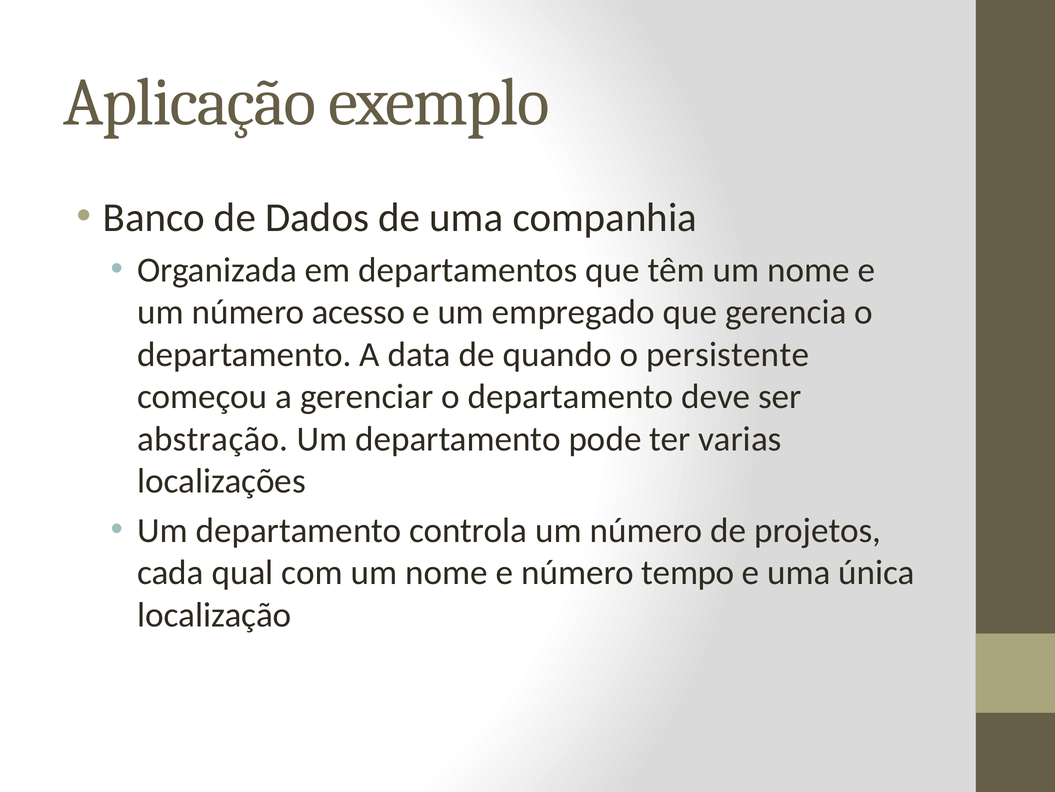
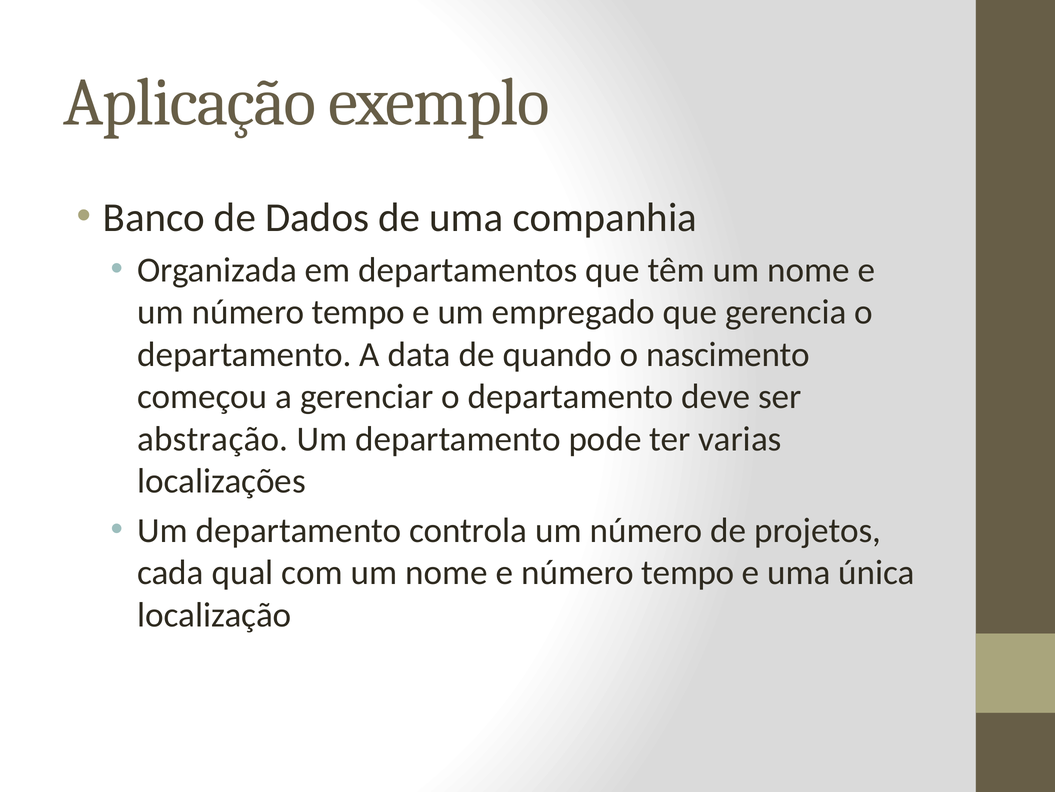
um número acesso: acesso -> tempo
persistente: persistente -> nascimento
